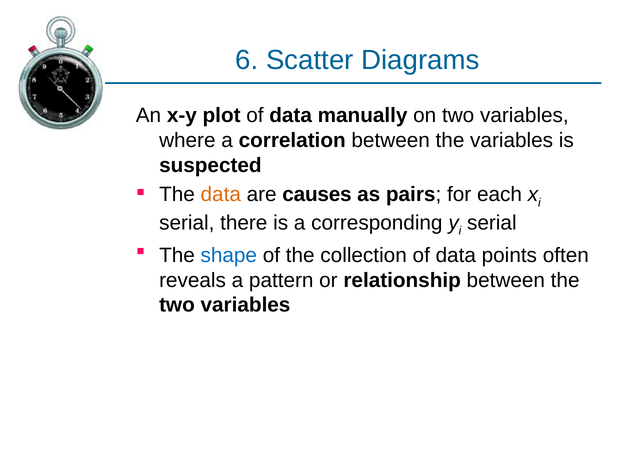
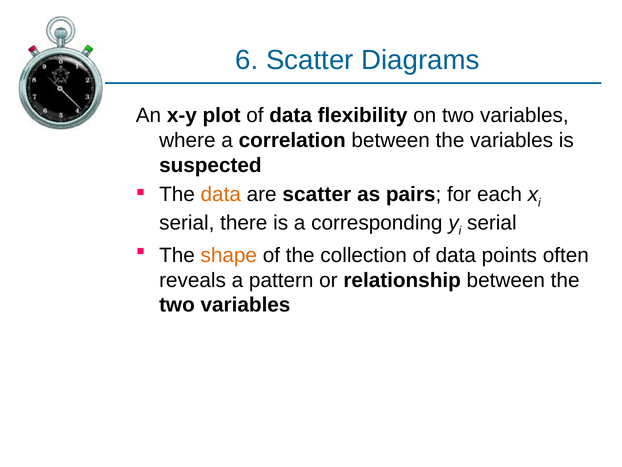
manually: manually -> flexibility
are causes: causes -> scatter
shape colour: blue -> orange
